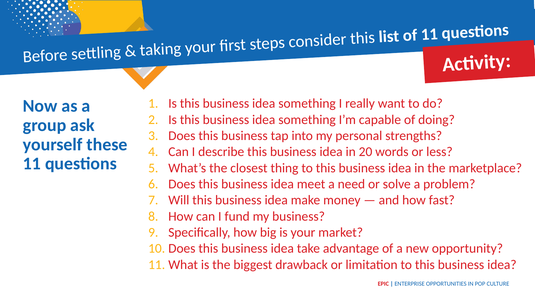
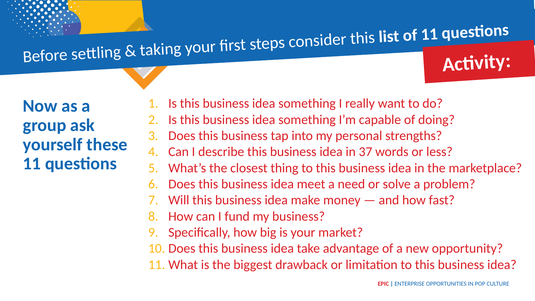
20: 20 -> 37
